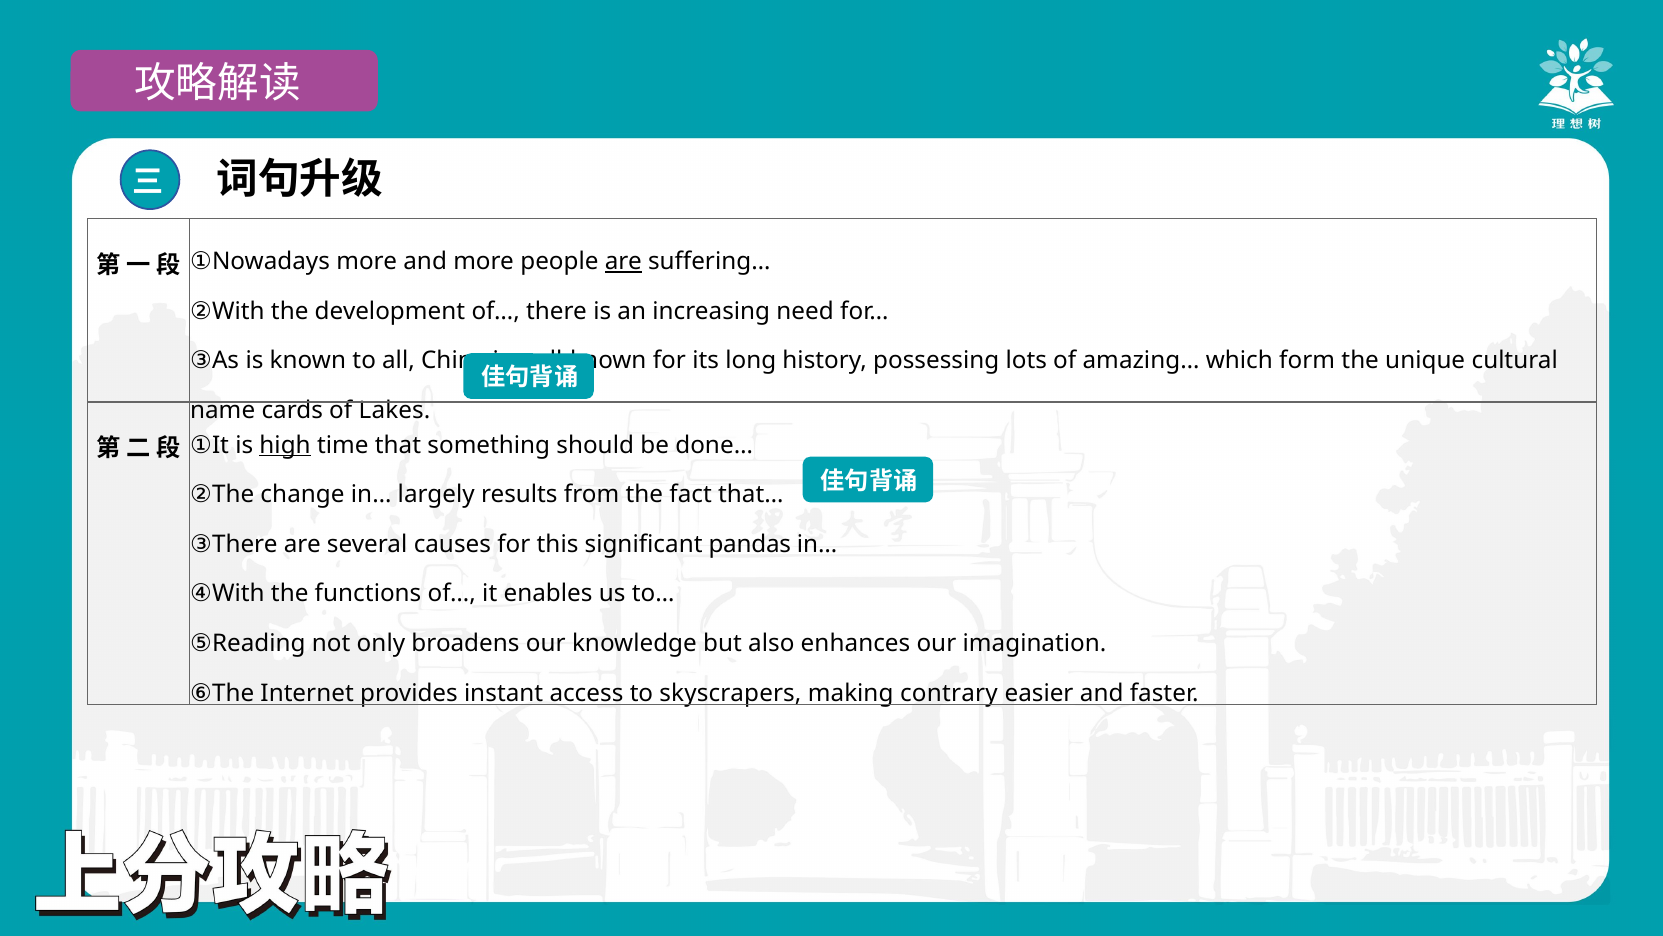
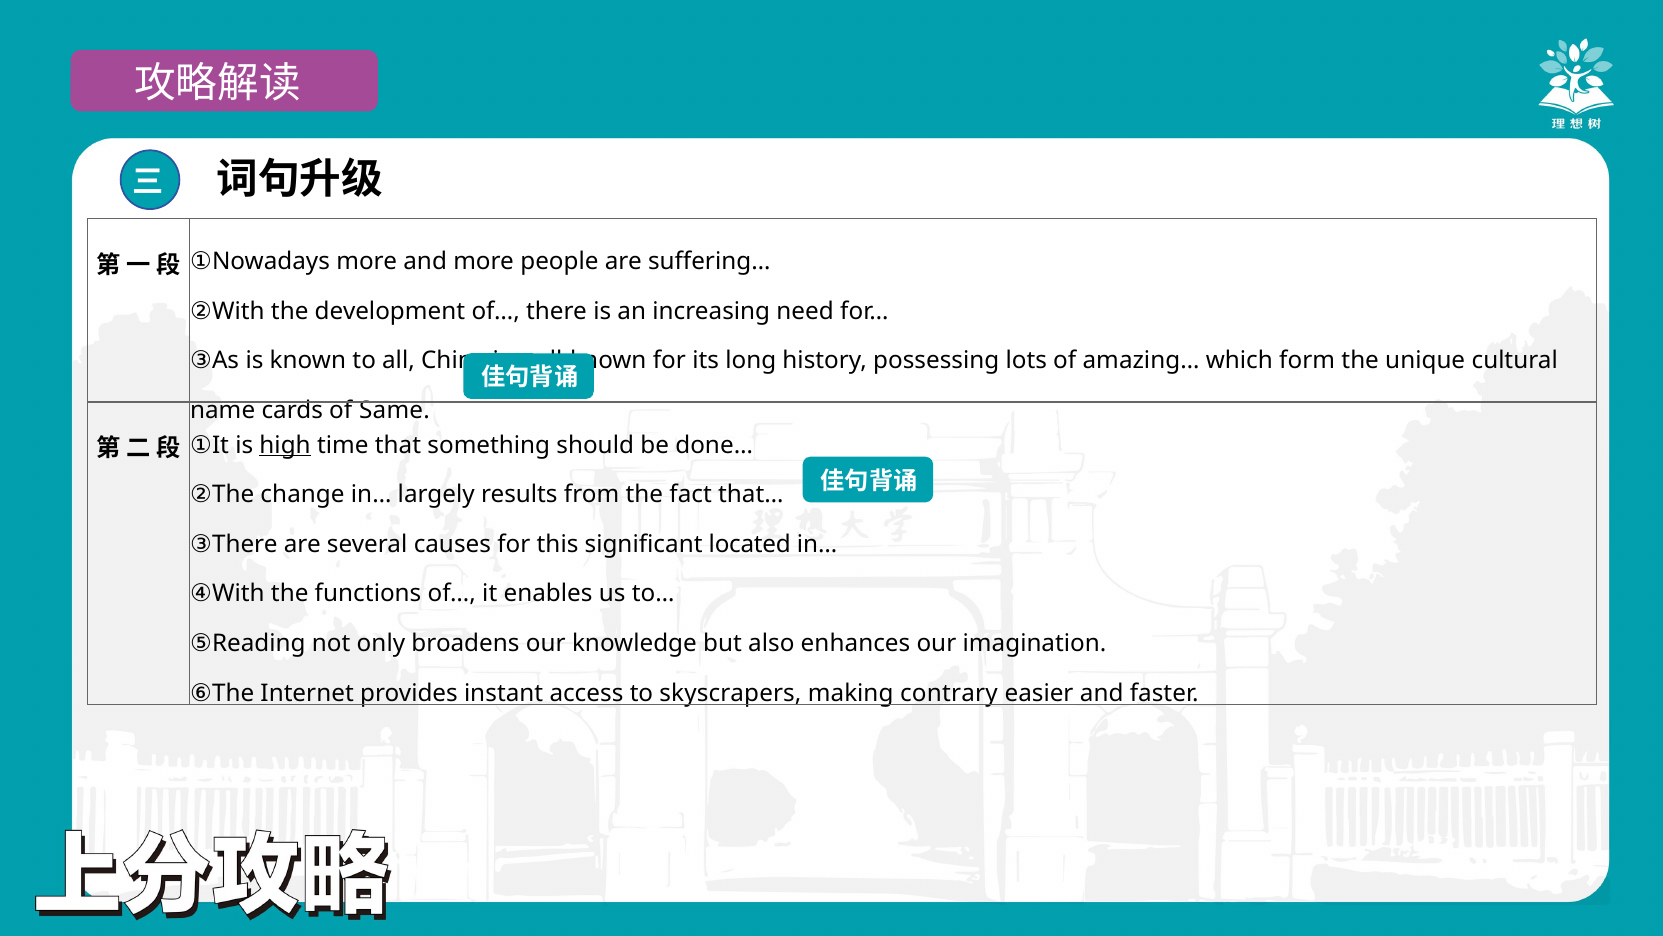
are at (623, 262) underline: present -> none
Lakes: Lakes -> Same
pandas: pandas -> located
